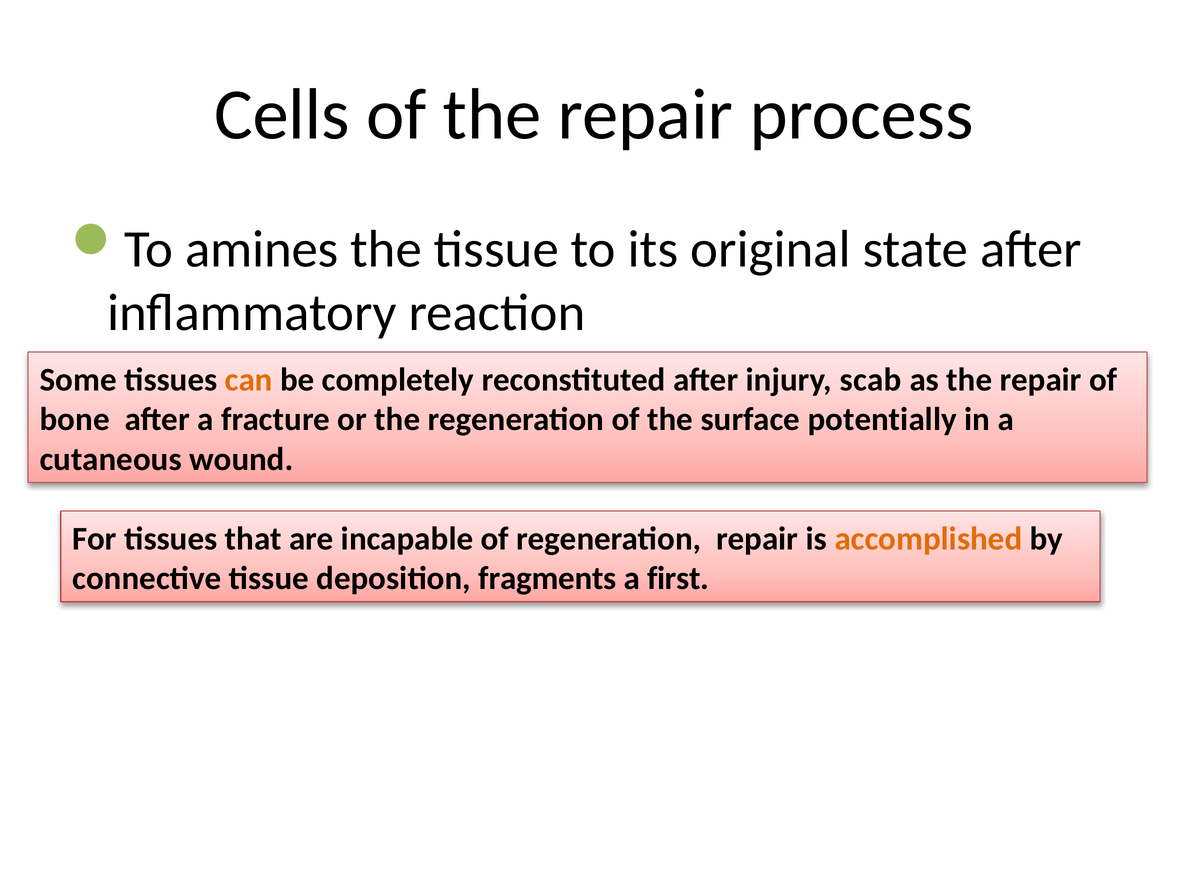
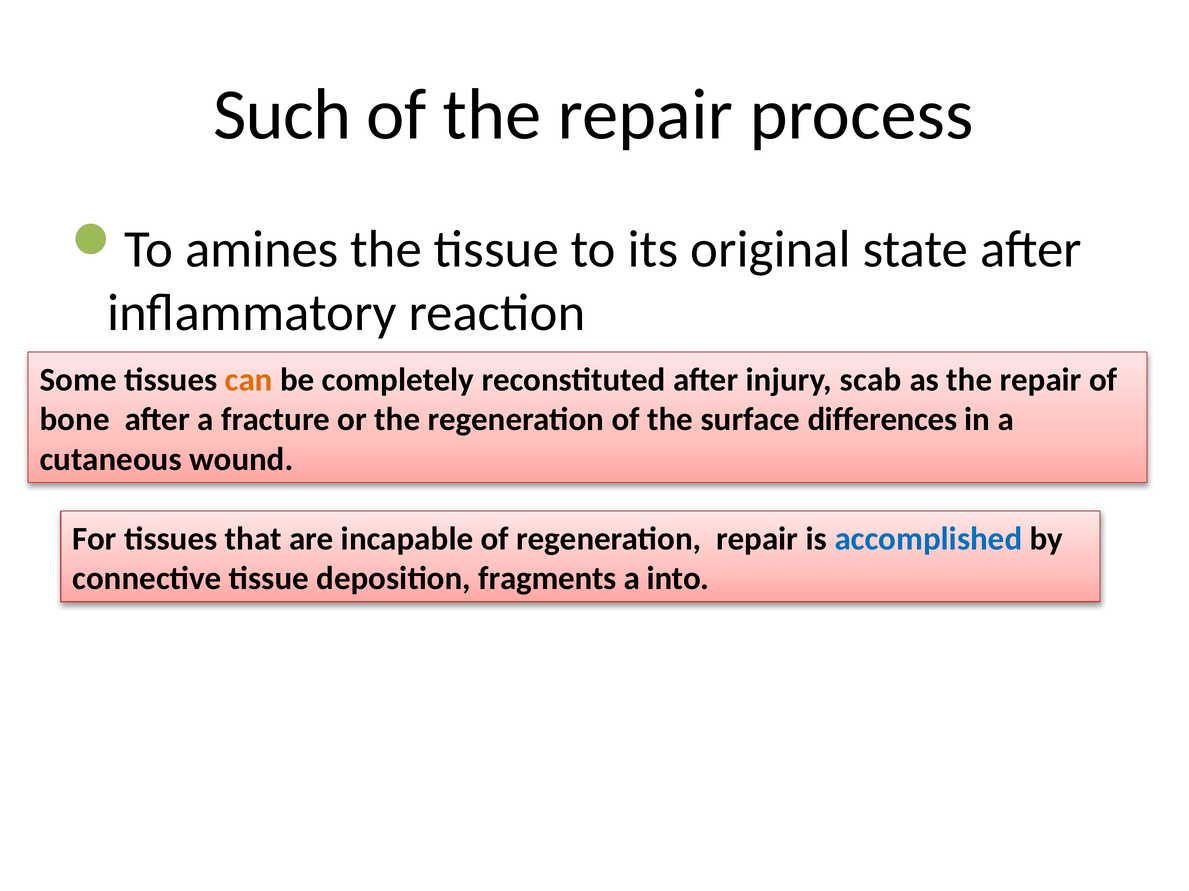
Cells: Cells -> Such
potentially: potentially -> differences
accomplished colour: orange -> blue
first: first -> into
